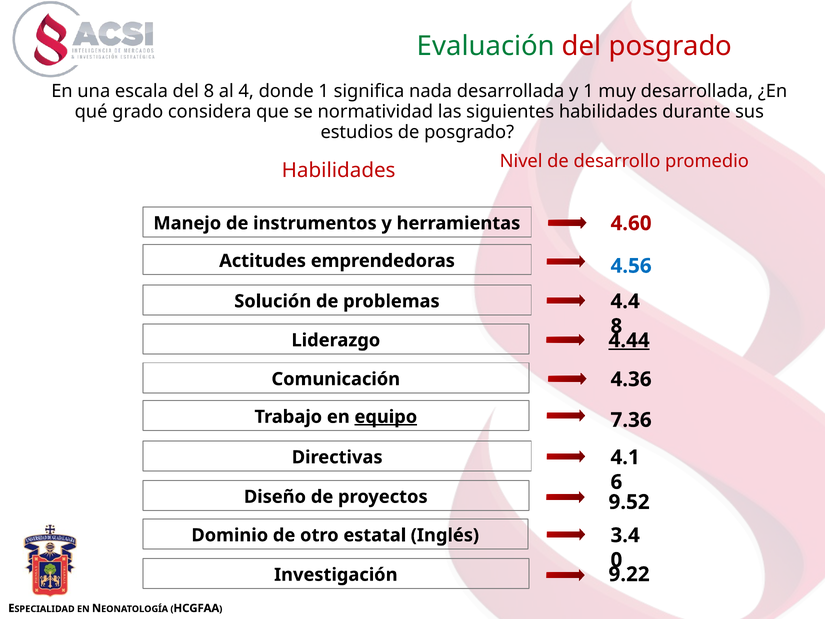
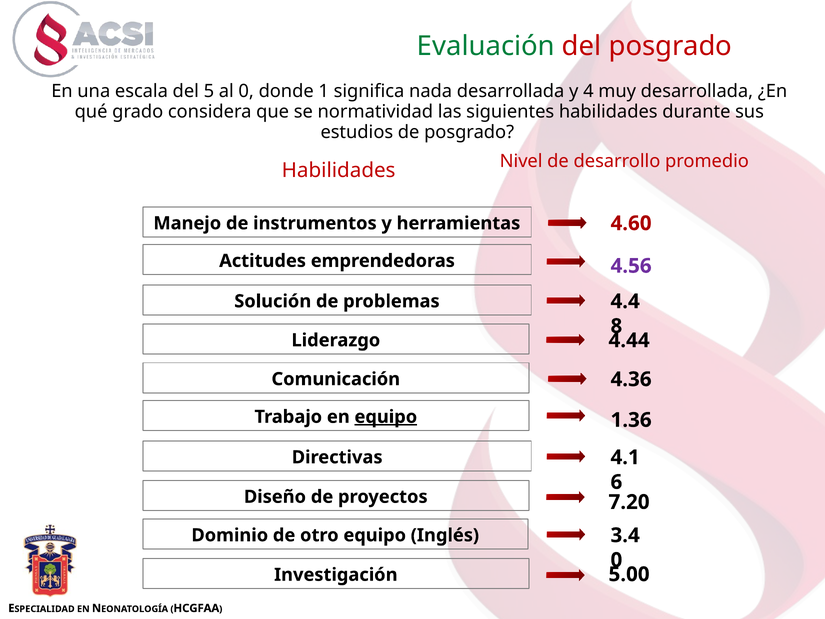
del 8: 8 -> 5
al 4: 4 -> 0
y 1: 1 -> 4
4.56 colour: blue -> purple
4.44 underline: present -> none
7.36: 7.36 -> 1.36
9.52: 9.52 -> 7.20
otro estatal: estatal -> equipo
9.22: 9.22 -> 5.00
